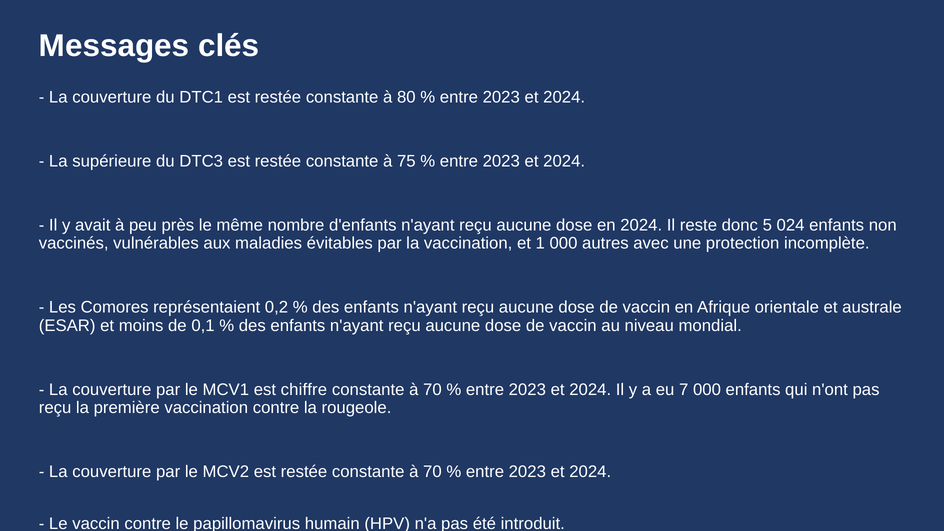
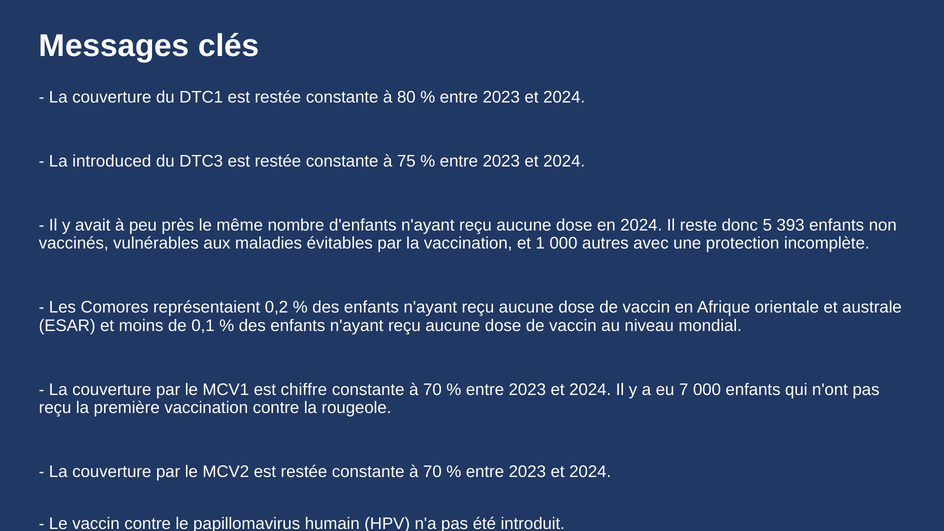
supérieure: supérieure -> introduced
024: 024 -> 393
